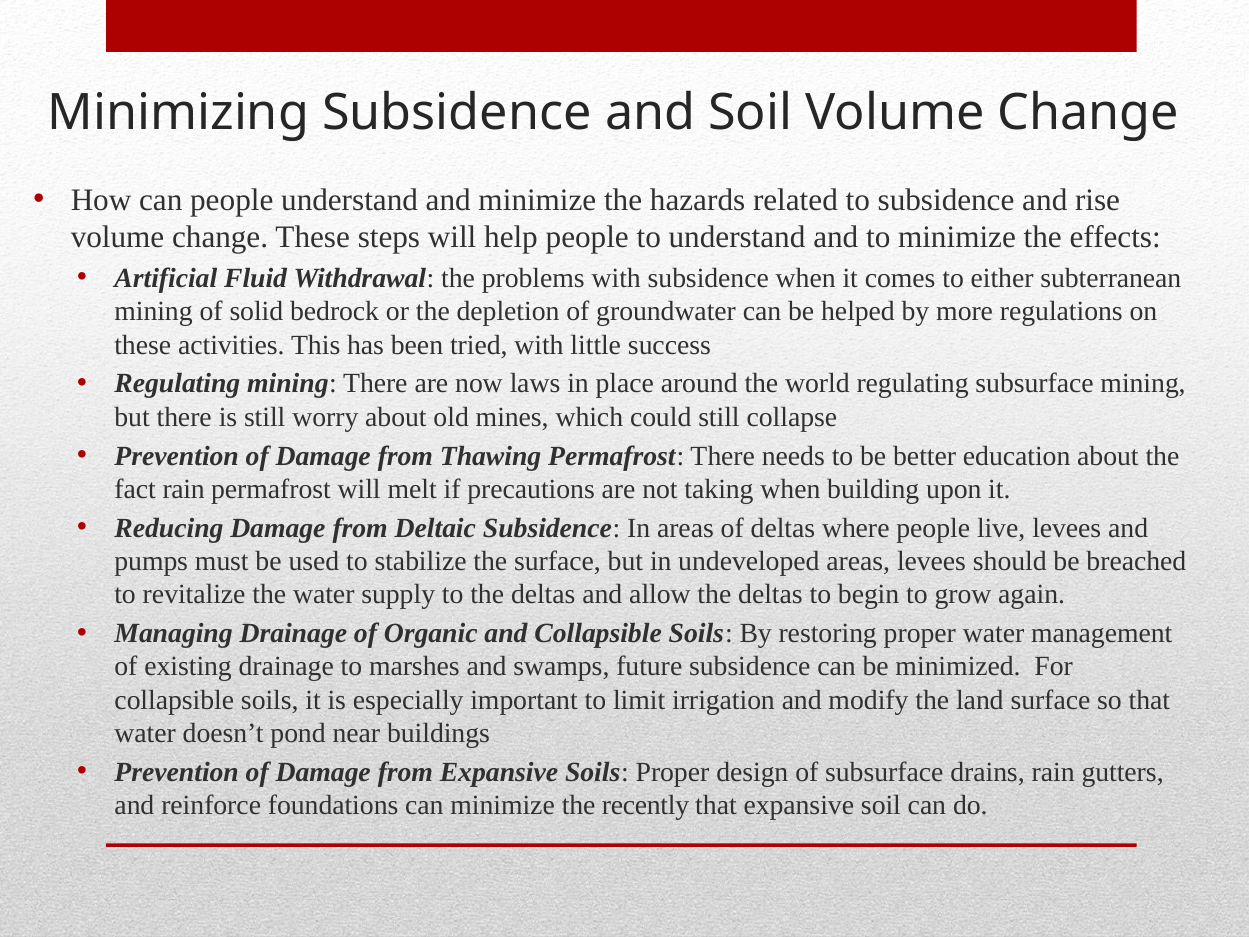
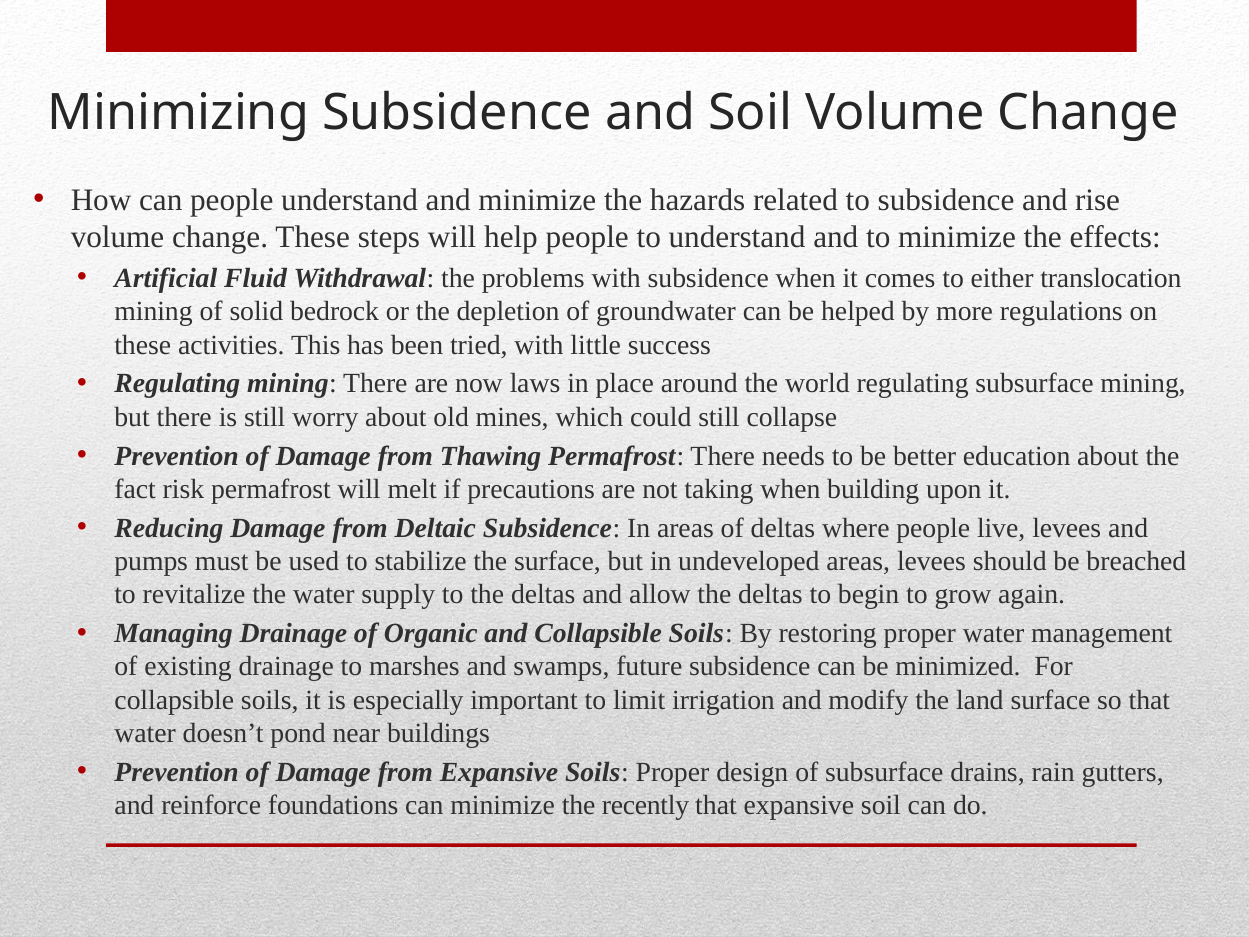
subterranean: subterranean -> translocation
fact rain: rain -> risk
